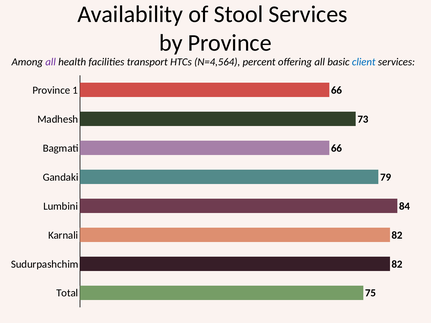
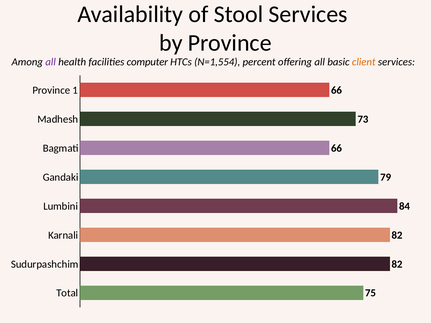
transport: transport -> computer
N=4,564: N=4,564 -> N=1,554
client colour: blue -> orange
